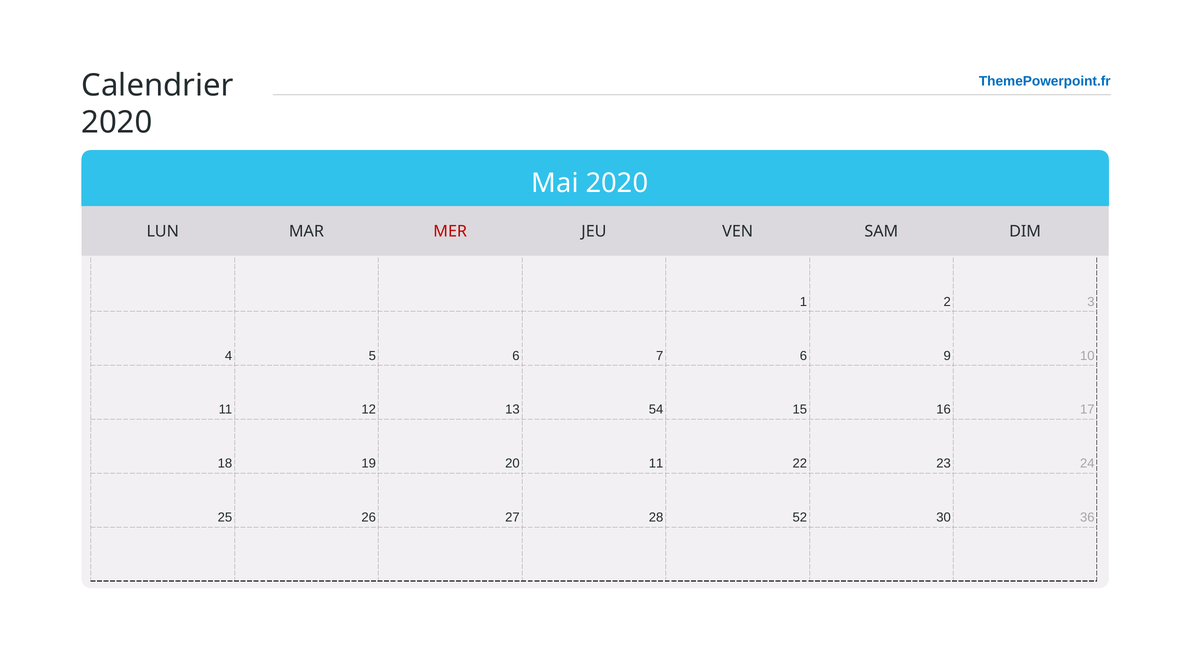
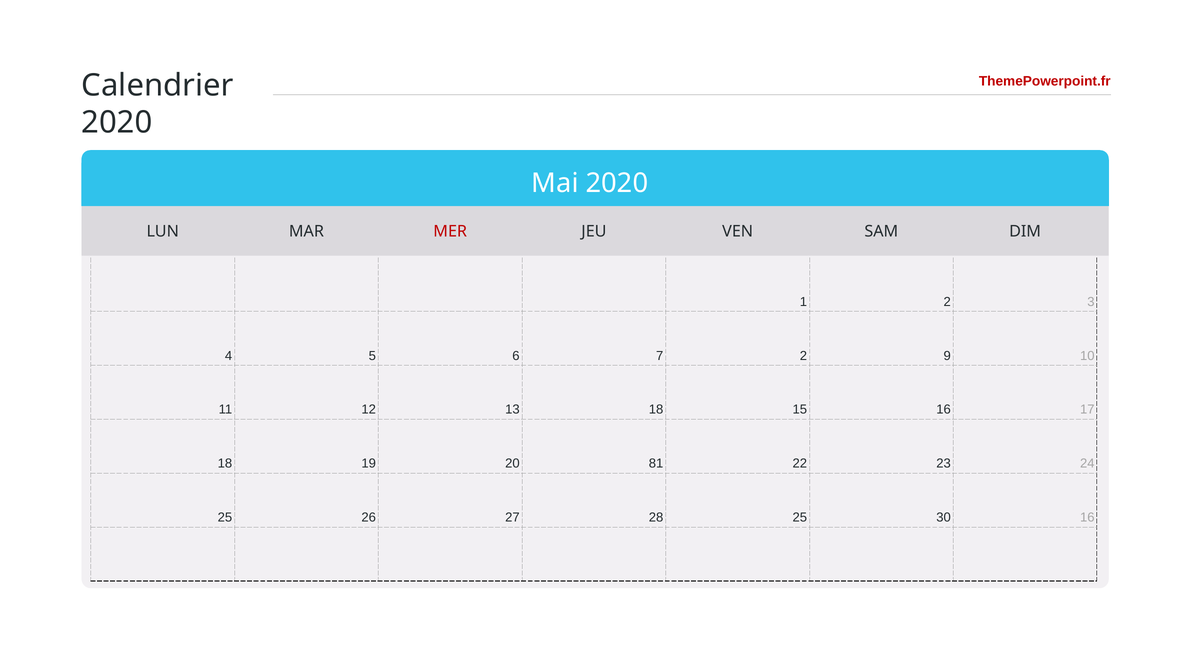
ThemePowerpoint.fr colour: blue -> red
7 6: 6 -> 2
13 54: 54 -> 18
20 11: 11 -> 81
28 52: 52 -> 25
30 36: 36 -> 16
